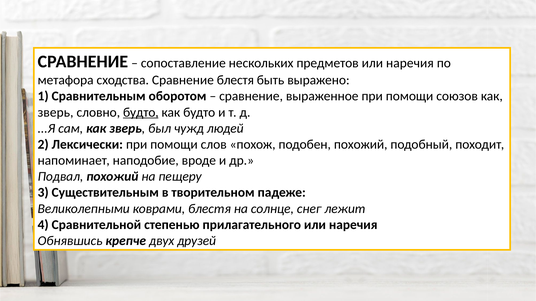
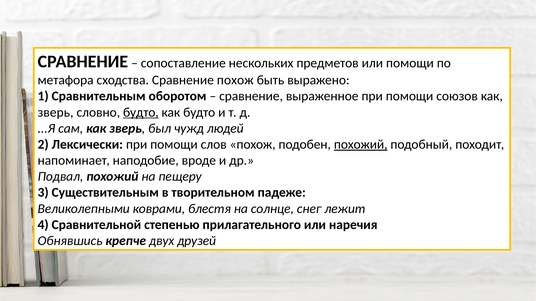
предметов или наречия: наречия -> помощи
Сравнение блестя: блестя -> похож
похожий at (361, 145) underline: none -> present
